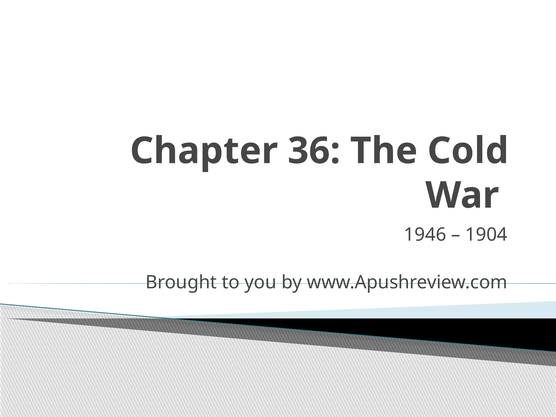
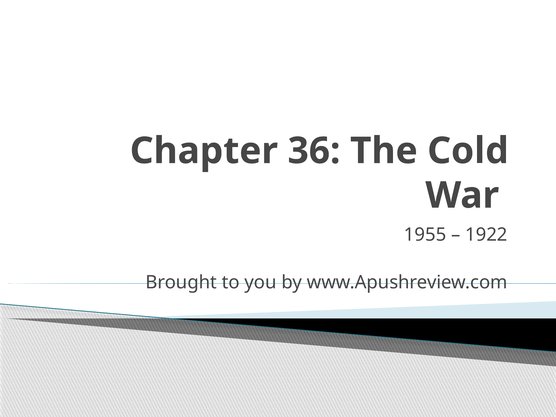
1946: 1946 -> 1955
1904: 1904 -> 1922
